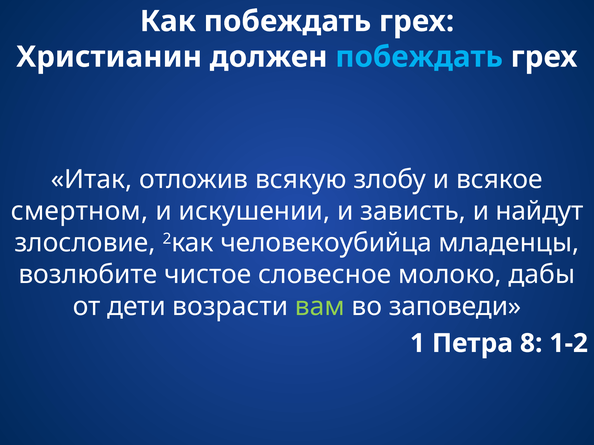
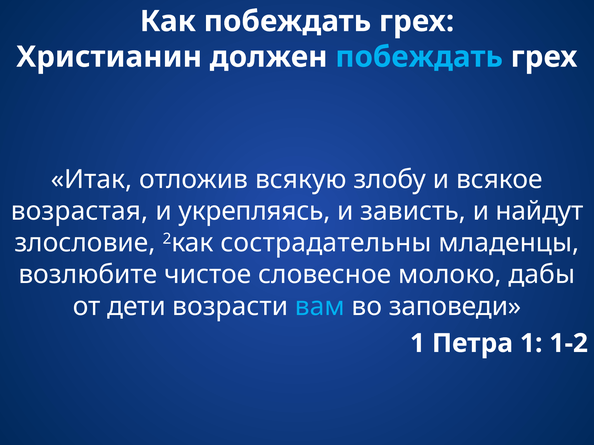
смертном: смертном -> возрастая
искушении: искушении -> укрепляясь
человекоубийца: человекоубийца -> сострадательны
вам colour: light green -> light blue
Петра 8: 8 -> 1
